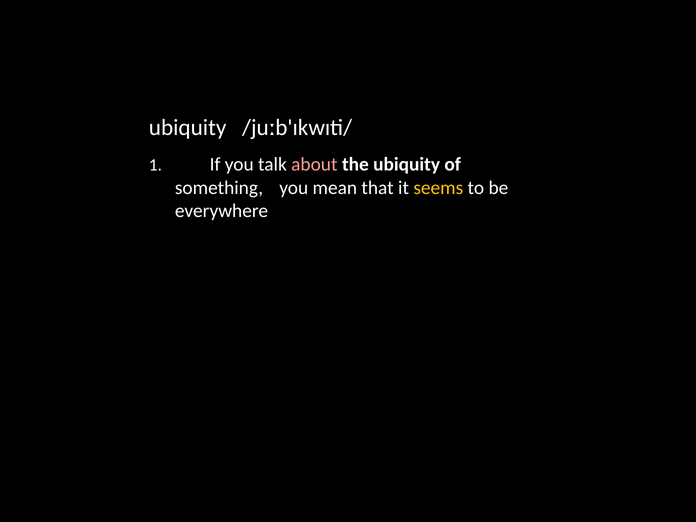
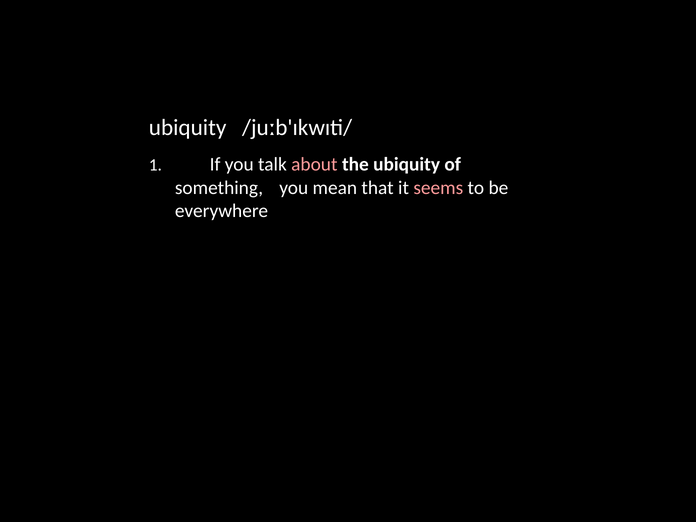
seems colour: yellow -> pink
